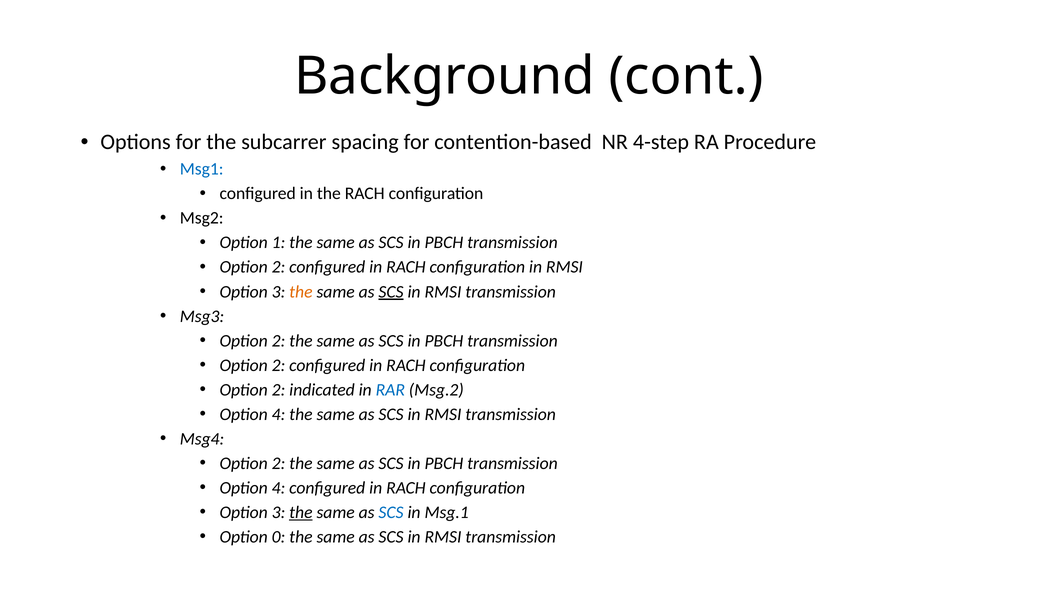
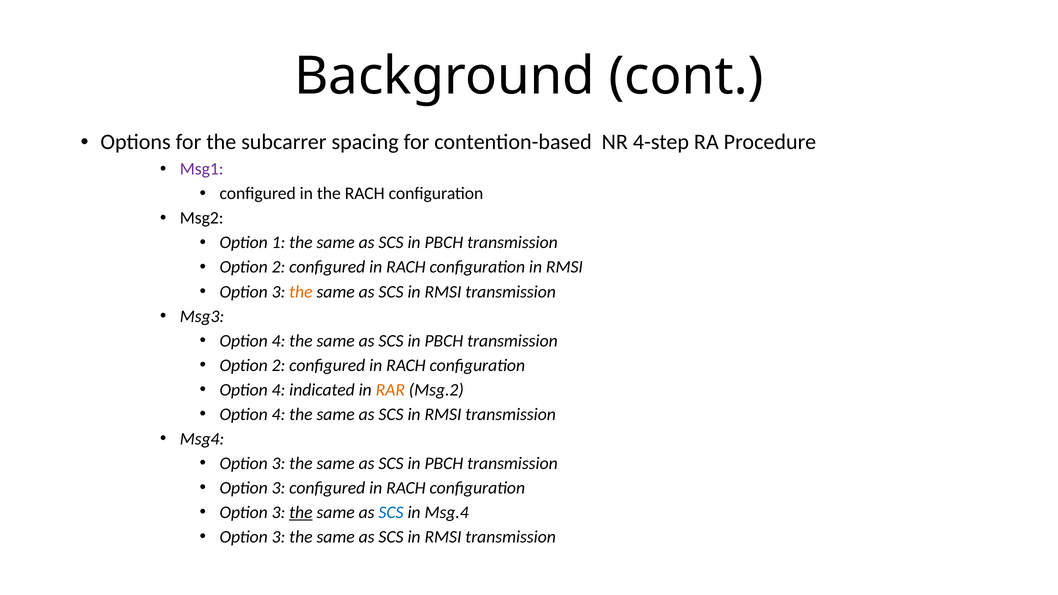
Msg1 colour: blue -> purple
SCS at (391, 292) underline: present -> none
2 at (279, 341): 2 -> 4
2 at (279, 390): 2 -> 4
RAR colour: blue -> orange
2 at (279, 463): 2 -> 3
4 at (279, 488): 4 -> 3
Msg.1: Msg.1 -> Msg.4
0 at (279, 537): 0 -> 3
